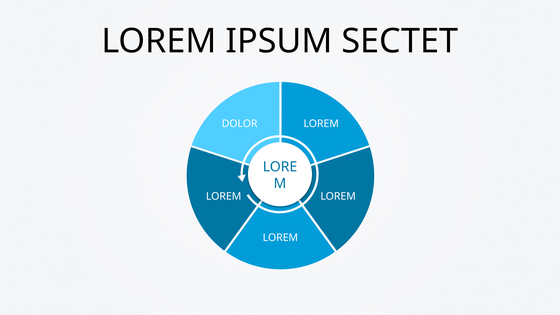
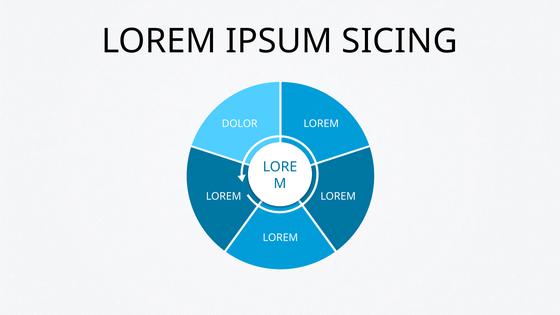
SECTET: SECTET -> SICING
